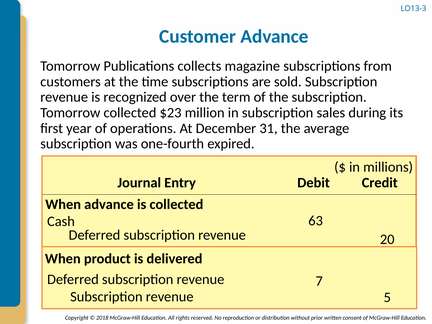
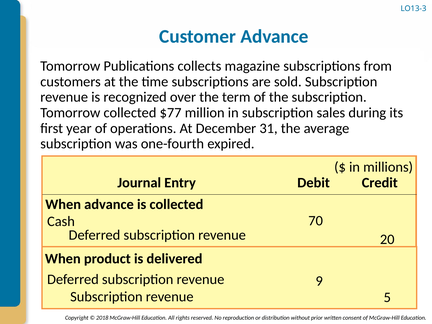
$23: $23 -> $77
63: 63 -> 70
7: 7 -> 9
